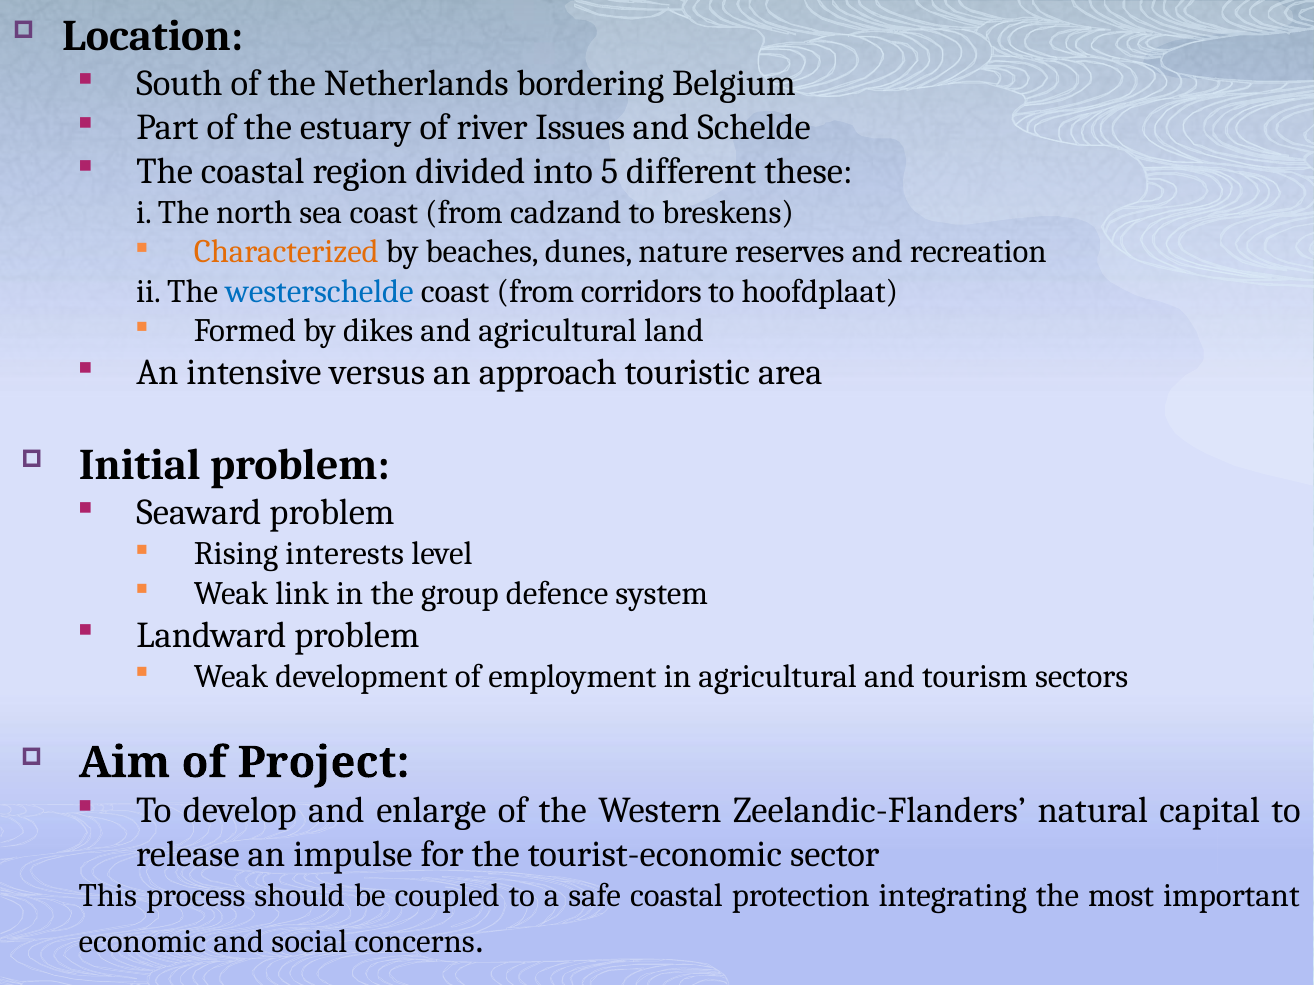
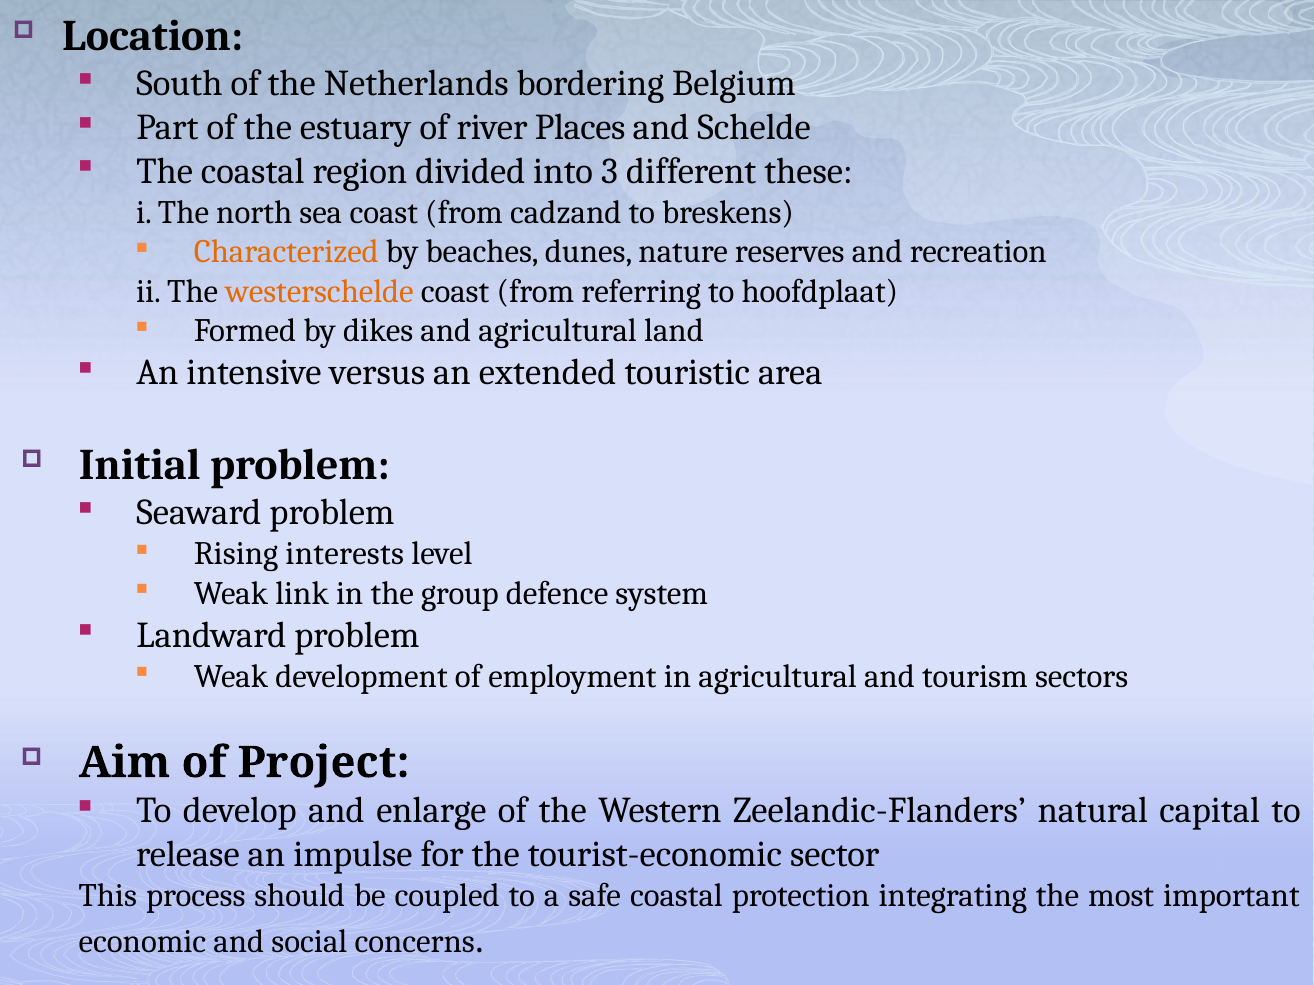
Issues: Issues -> Places
5: 5 -> 3
westerschelde colour: blue -> orange
corridors: corridors -> referring
approach: approach -> extended
